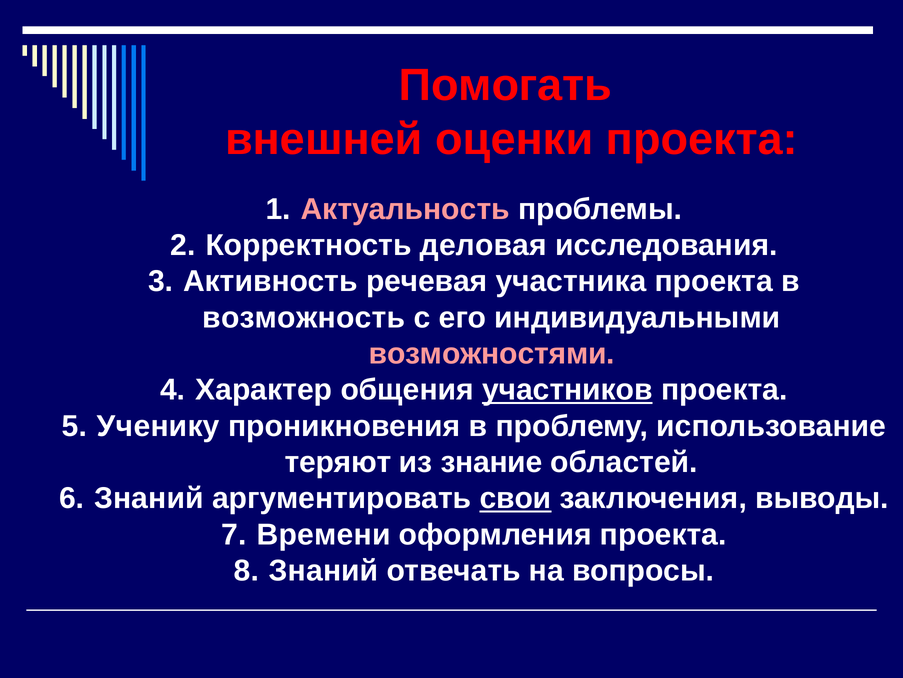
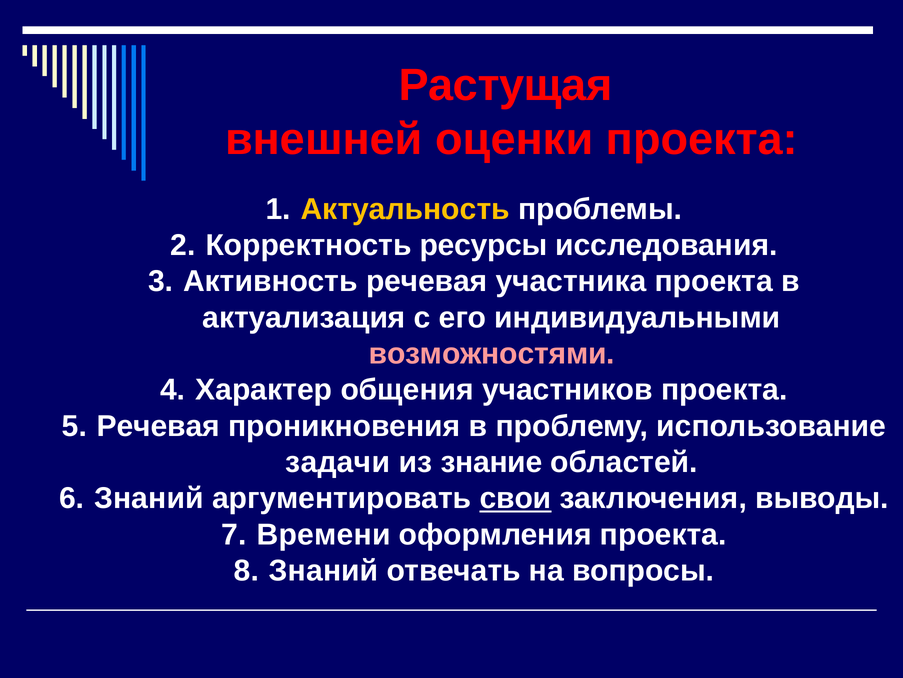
Помогать: Помогать -> Растущая
Актуальность colour: pink -> yellow
деловая: деловая -> ресурсы
возможность: возможность -> актуализация
участников underline: present -> none
Ученику at (158, 426): Ученику -> Речевая
теряют: теряют -> задачи
